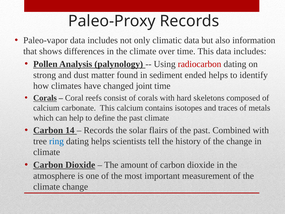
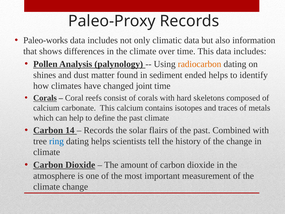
Paleo-vapor: Paleo-vapor -> Paleo-works
radiocarbon colour: red -> orange
strong: strong -> shines
